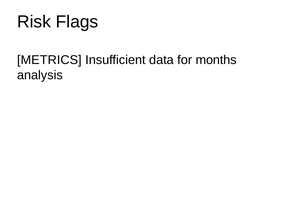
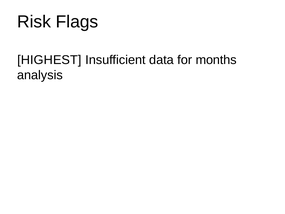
METRICS: METRICS -> HIGHEST
